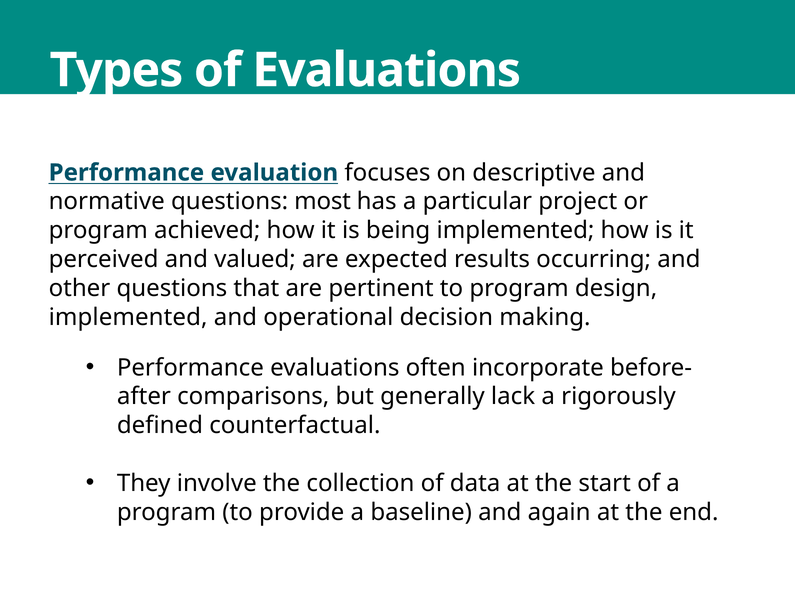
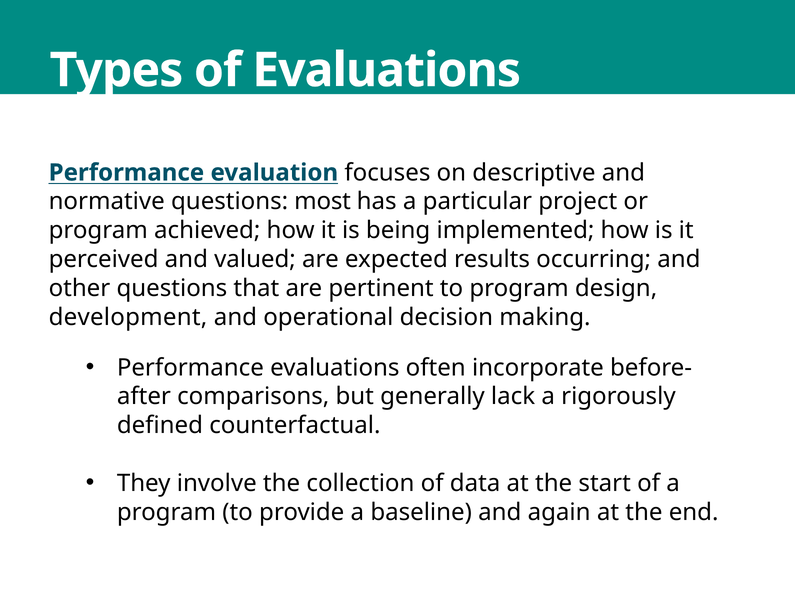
implemented at (128, 317): implemented -> development
